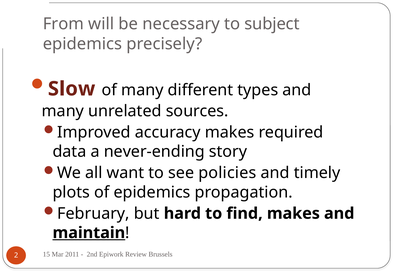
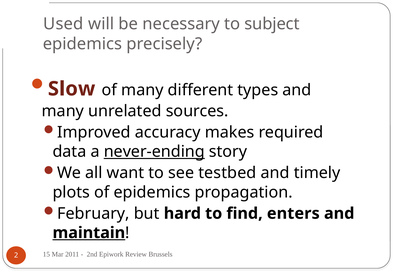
From: From -> Used
never-ending underline: none -> present
policies: policies -> testbed
find makes: makes -> enters
